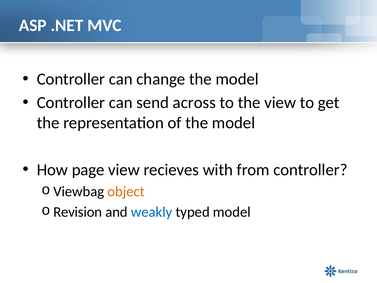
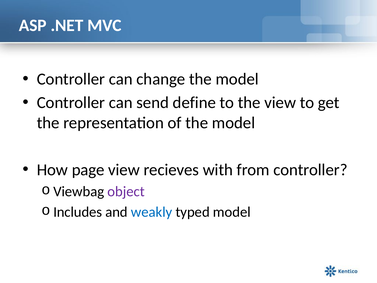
across: across -> define
object colour: orange -> purple
Revision: Revision -> Includes
